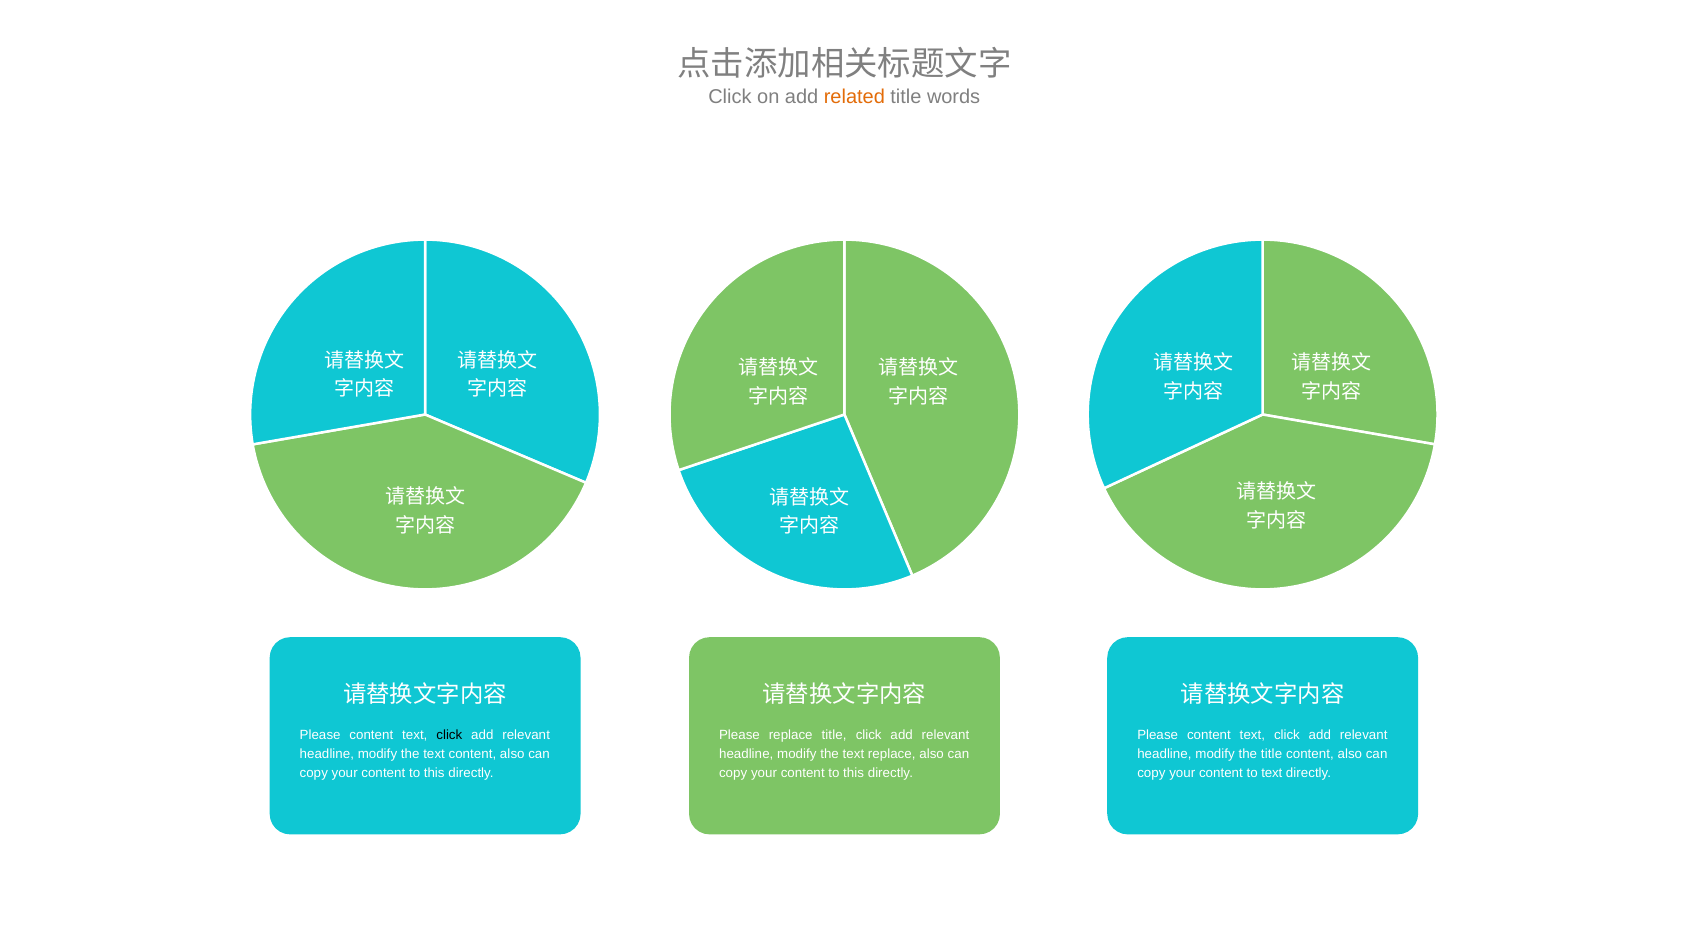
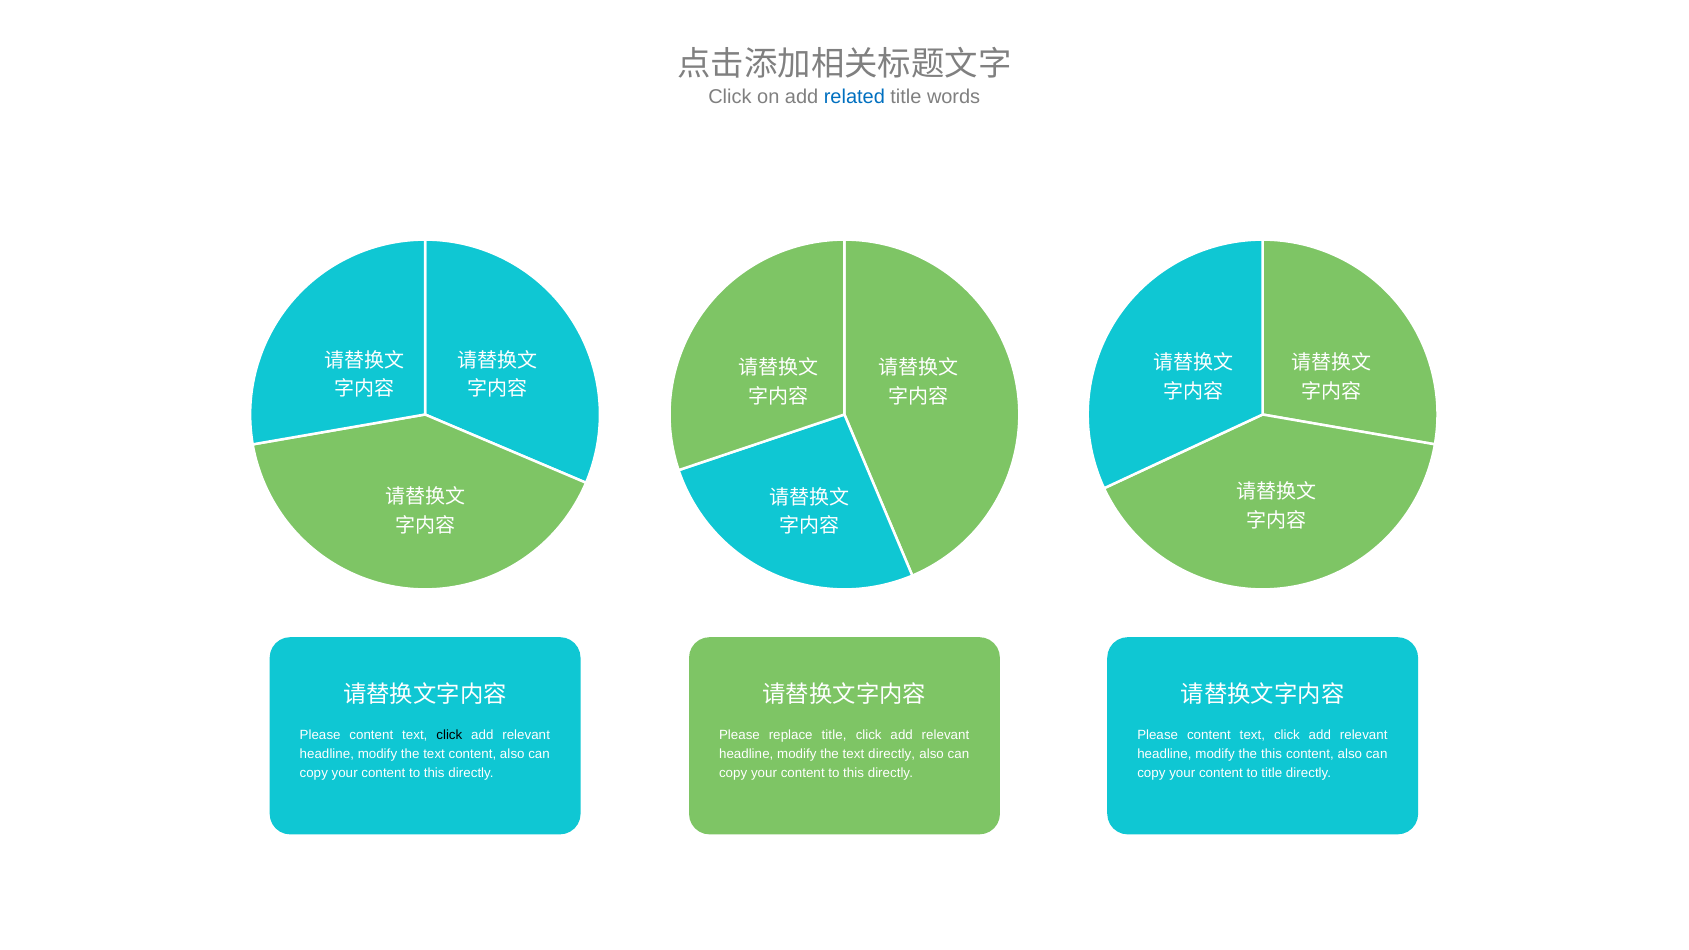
related colour: orange -> blue
text replace: replace -> directly
the title: title -> this
to text: text -> title
